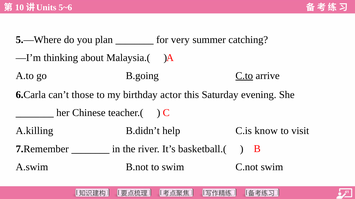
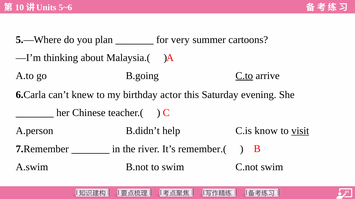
catching: catching -> cartoons
those: those -> knew
A.killing: A.killing -> A.person
visit underline: none -> present
basketball.(: basketball.( -> remember.(
